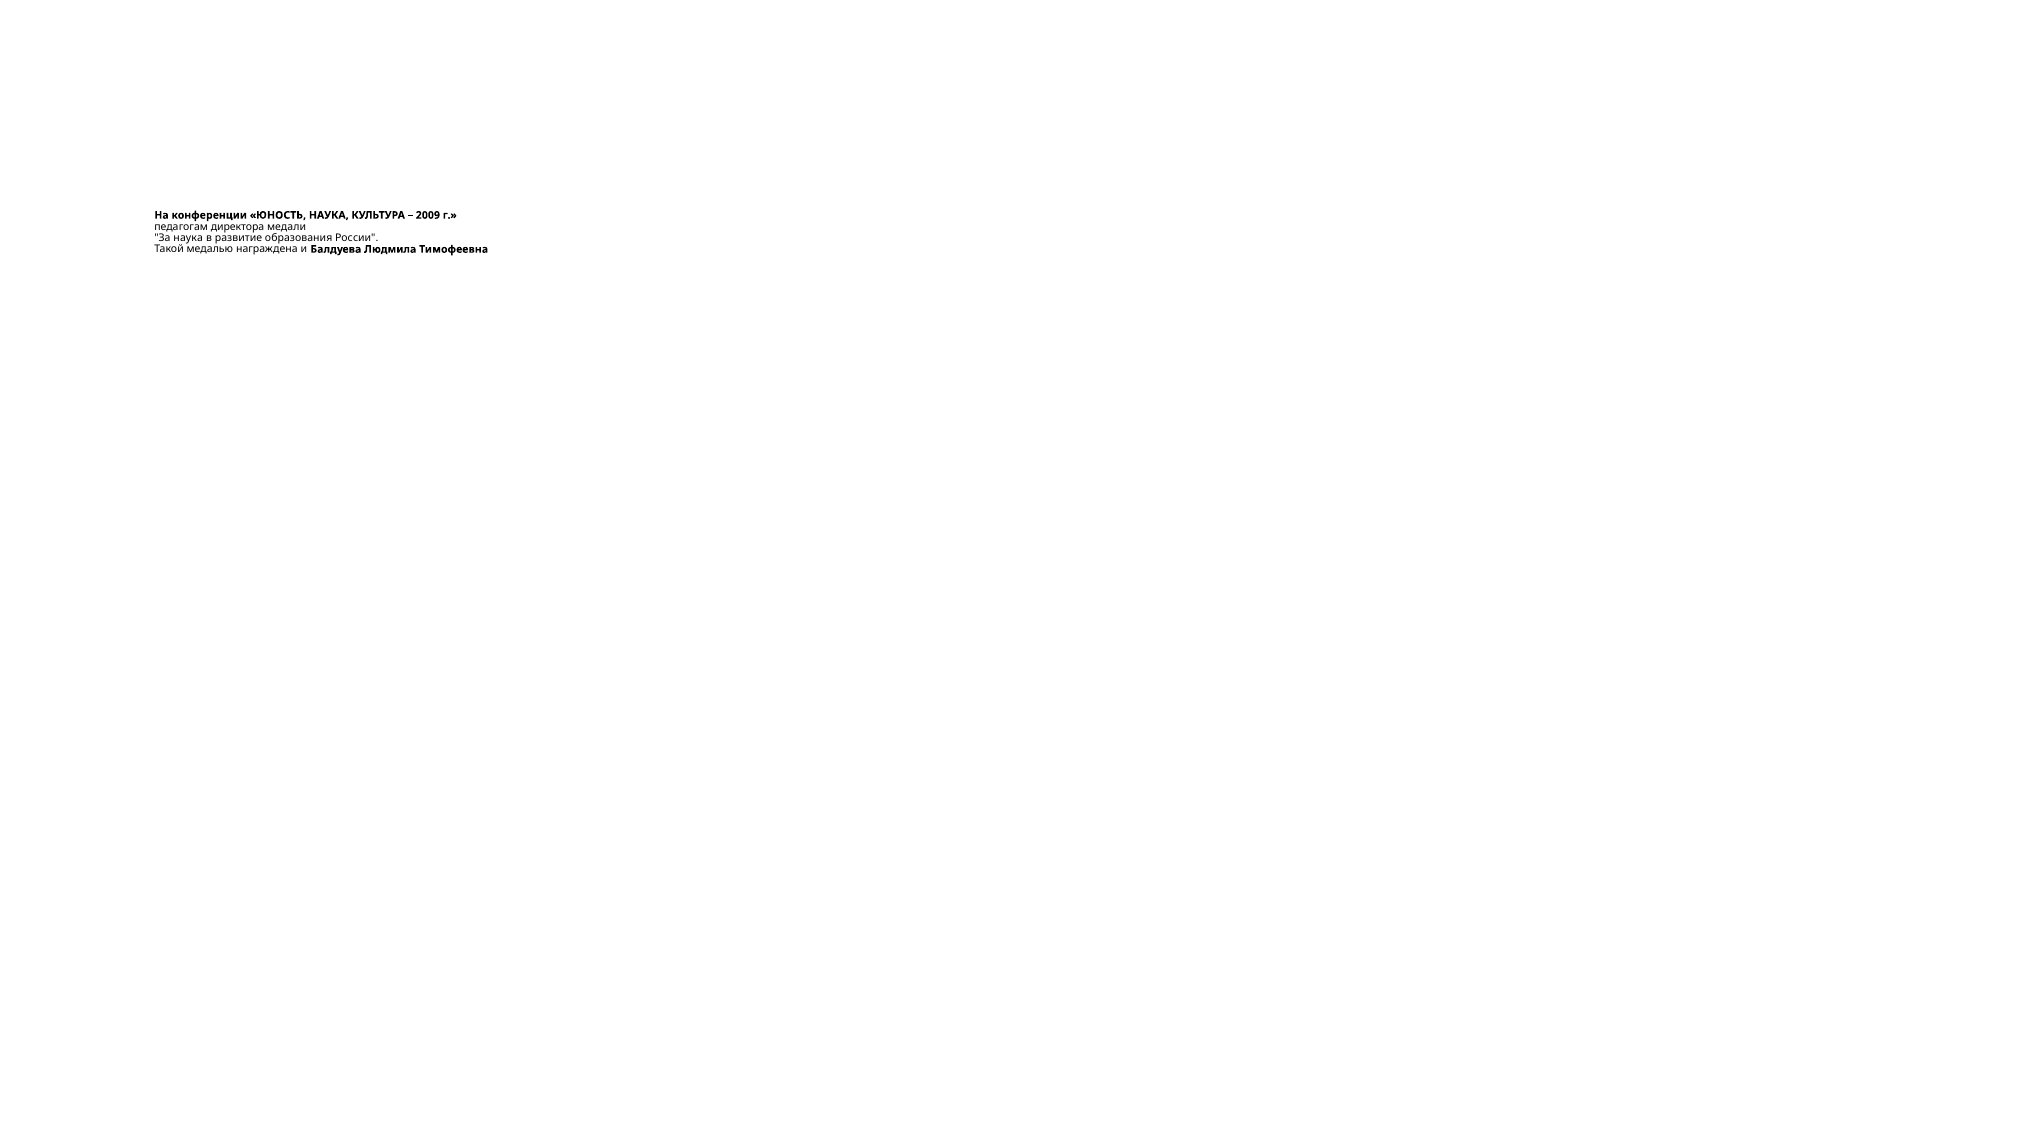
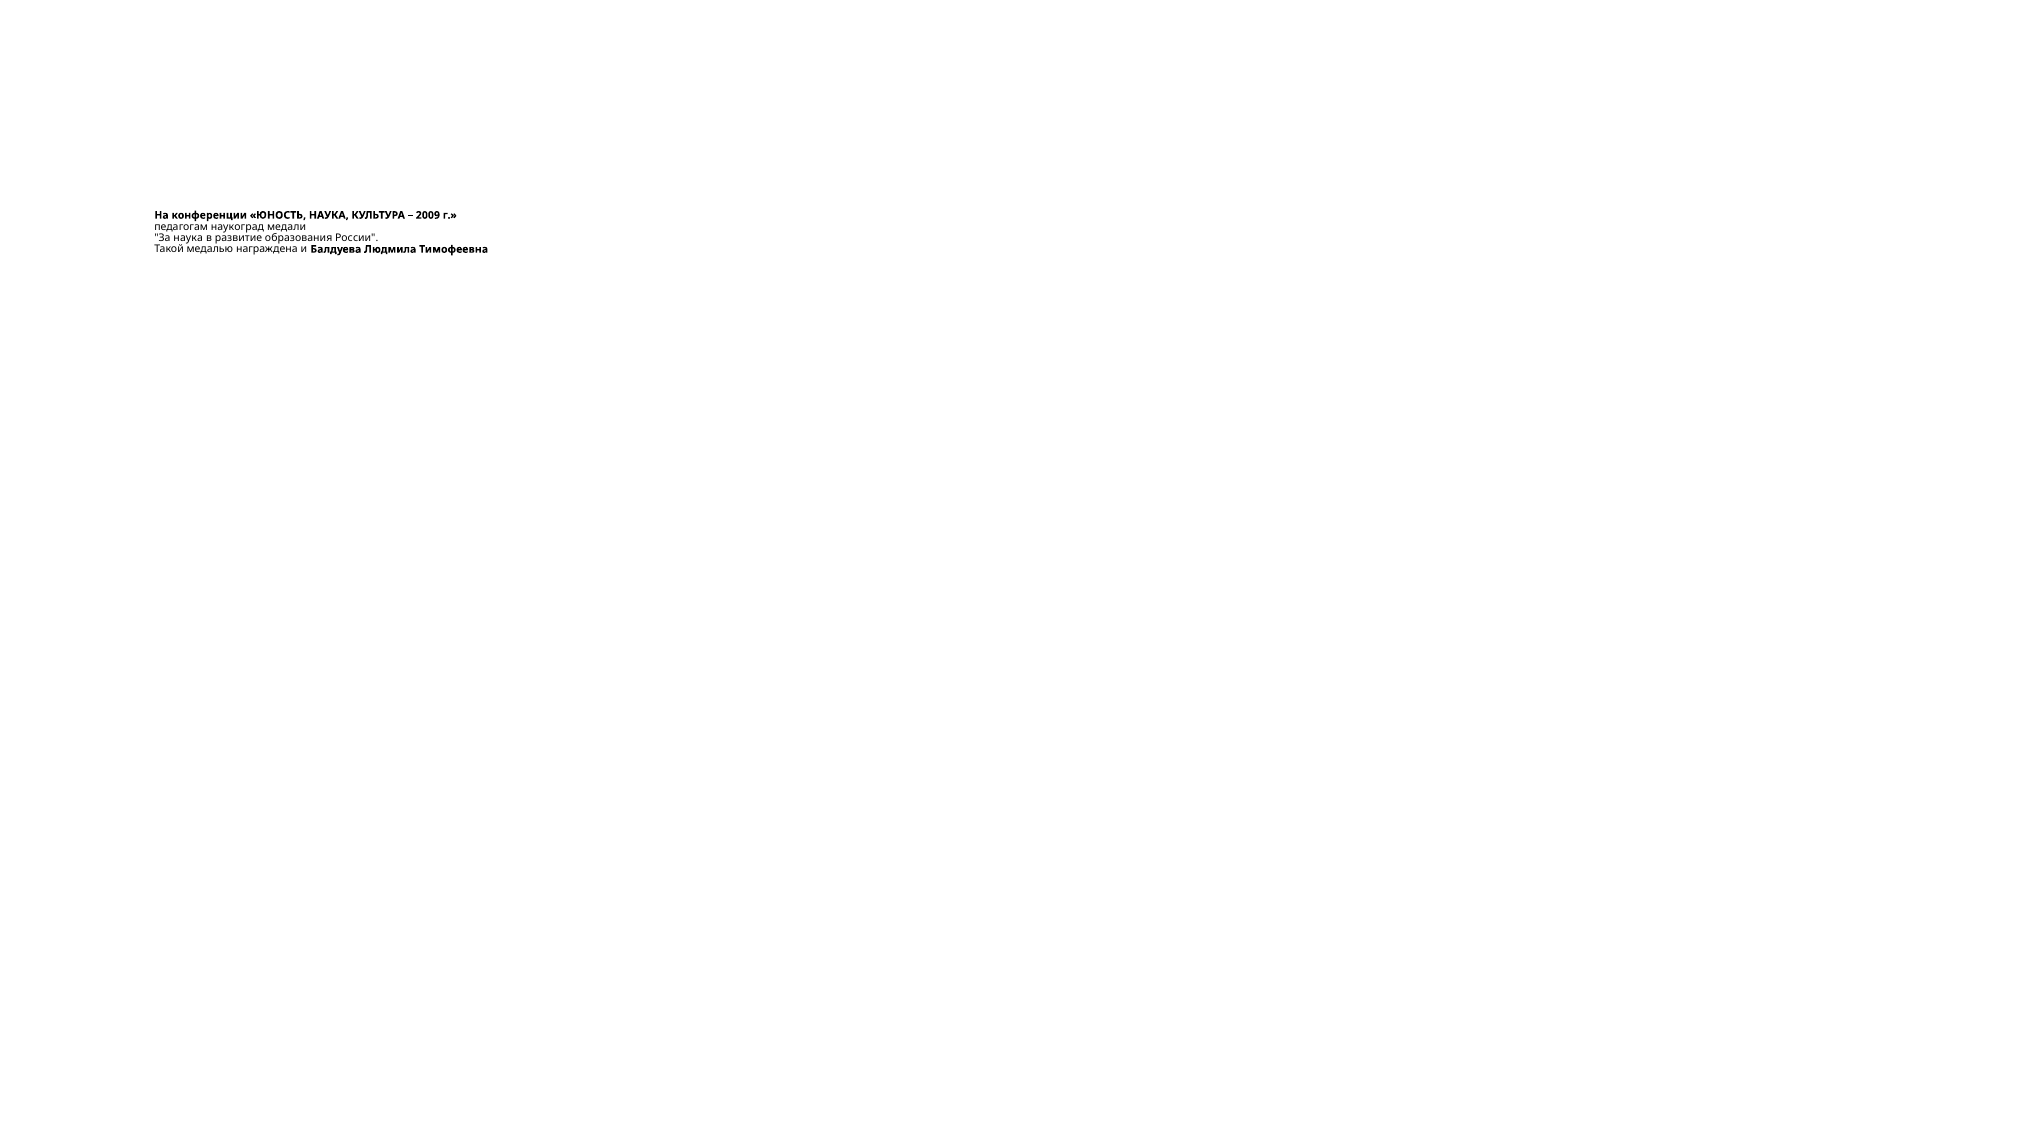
директора: директора -> наукоград
